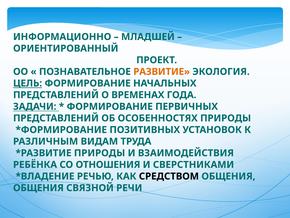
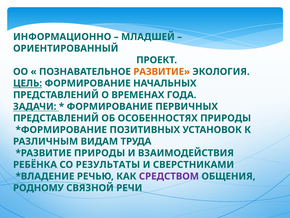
ОТНОШЕНИЯ: ОТНОШЕНИЯ -> РЕЗУЛЬТАТЫ
СРЕДСТВОМ colour: black -> purple
ОБЩЕНИЯ at (38, 188): ОБЩЕНИЯ -> РОДНОМУ
